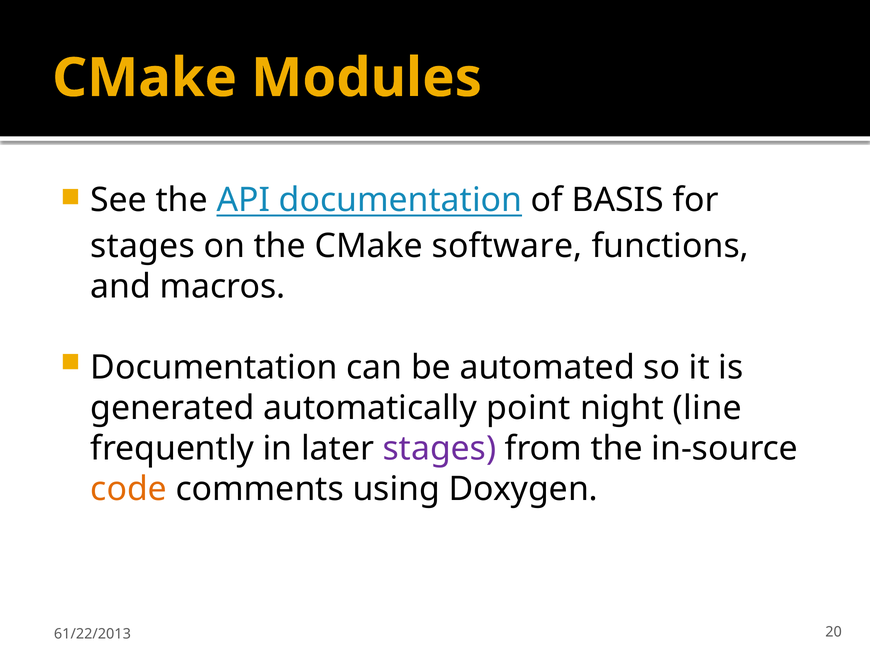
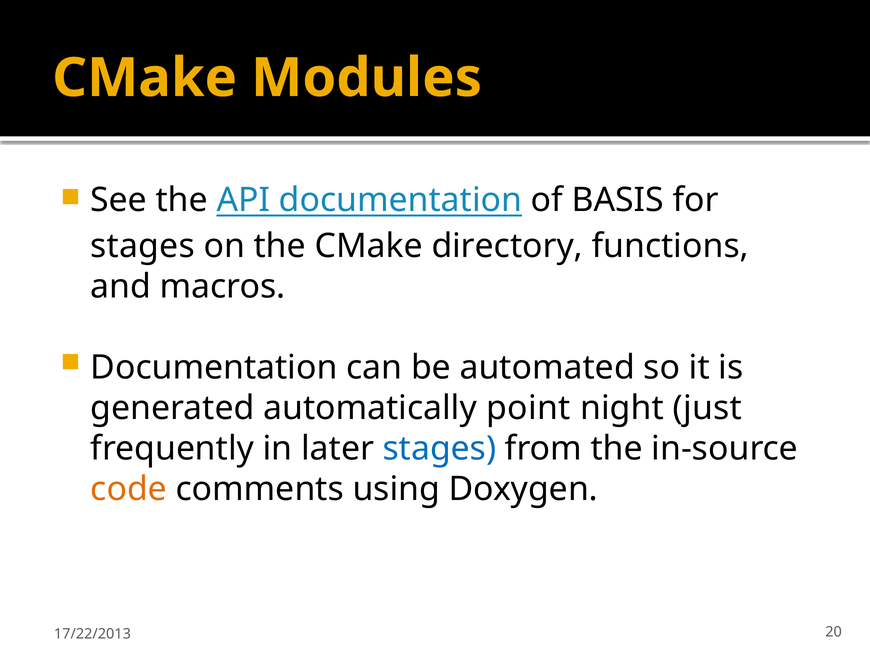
software: software -> directory
line: line -> just
stages at (440, 449) colour: purple -> blue
61/22/2013: 61/22/2013 -> 17/22/2013
